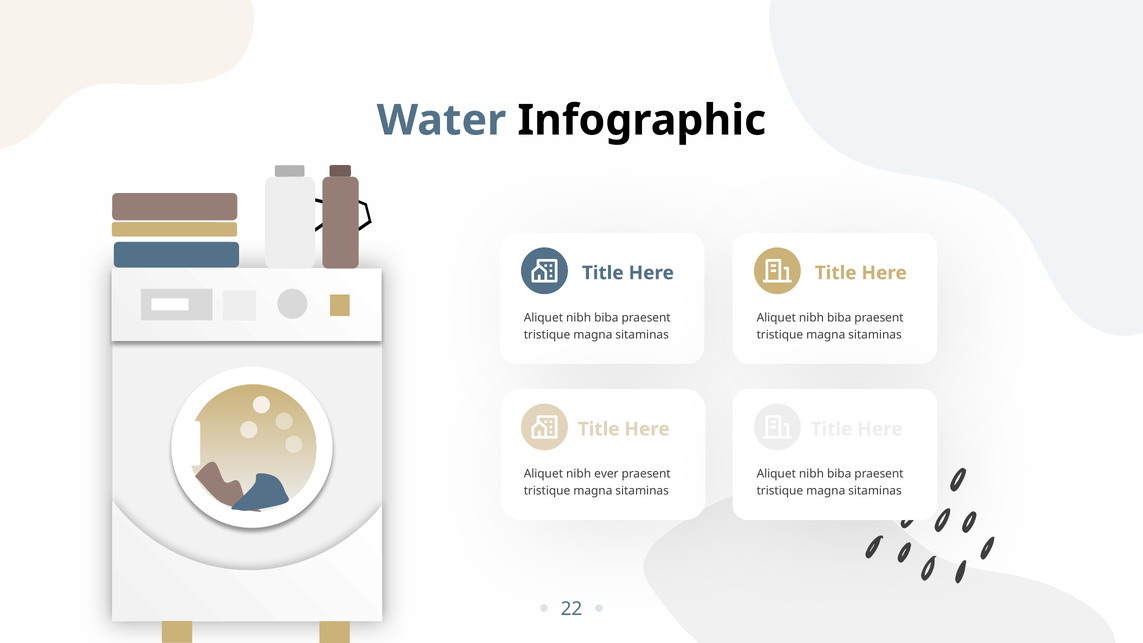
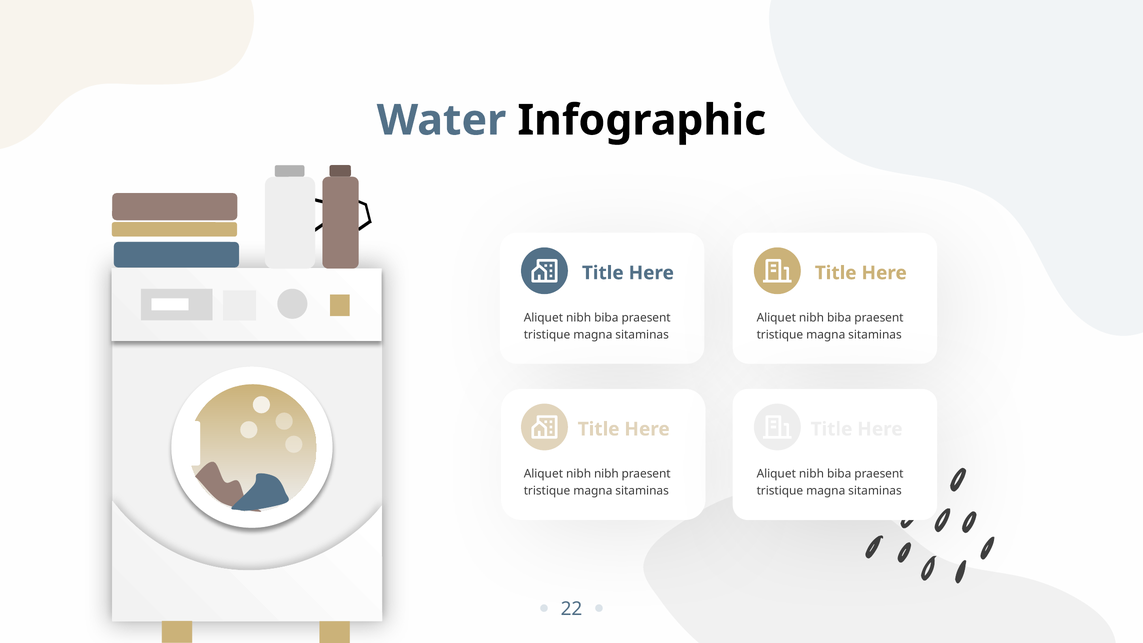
nibh ever: ever -> nibh
